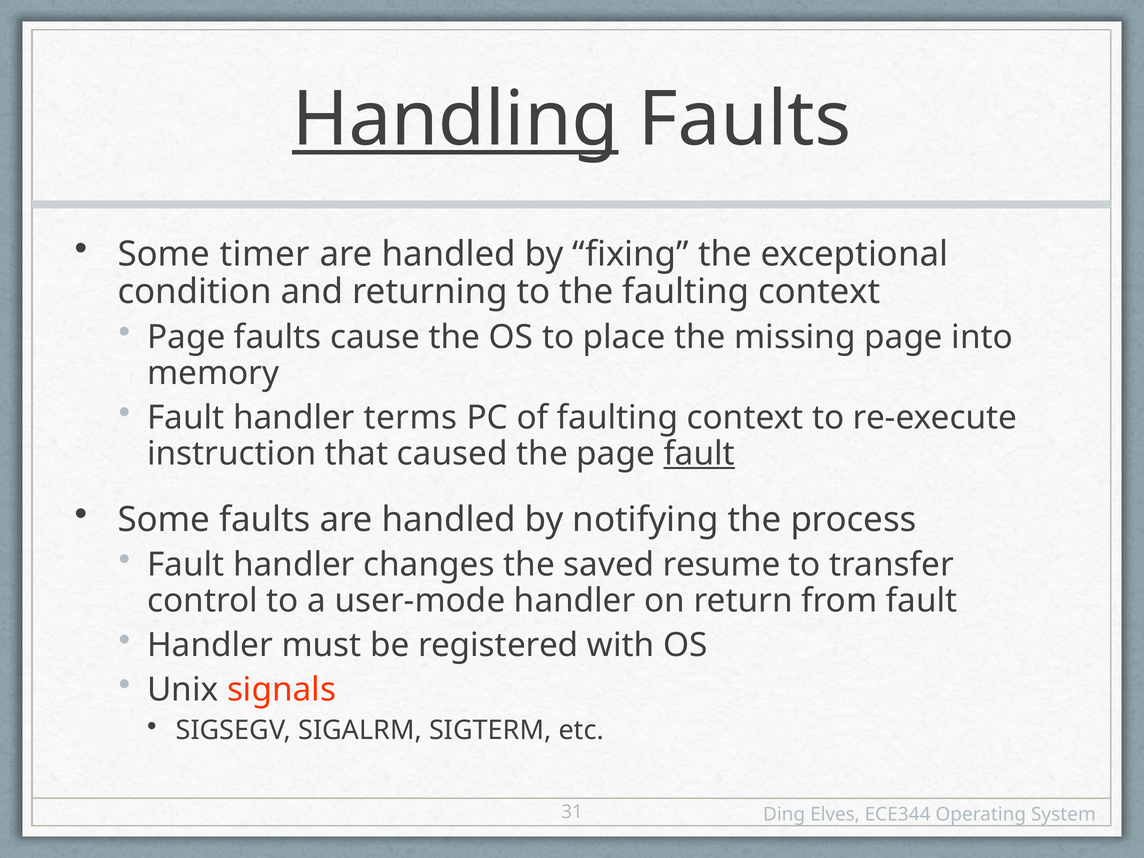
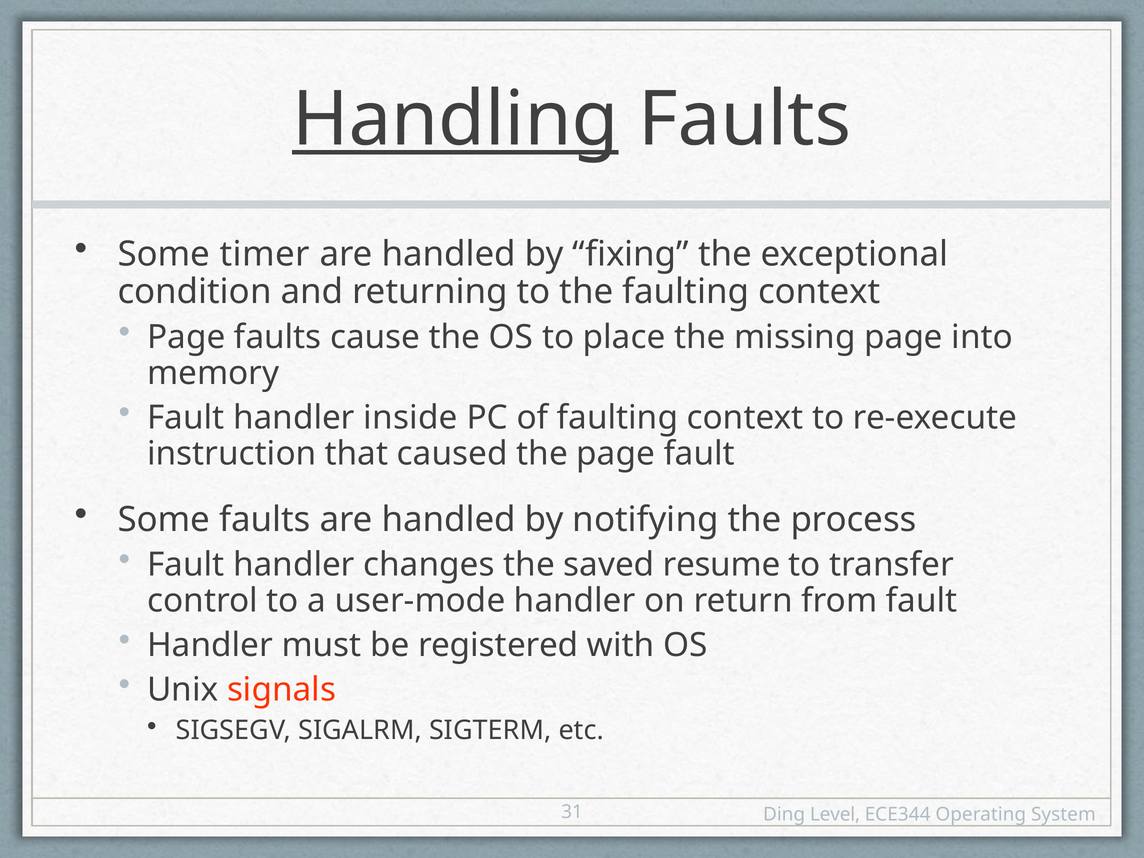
terms: terms -> inside
fault at (699, 454) underline: present -> none
Elves: Elves -> Level
